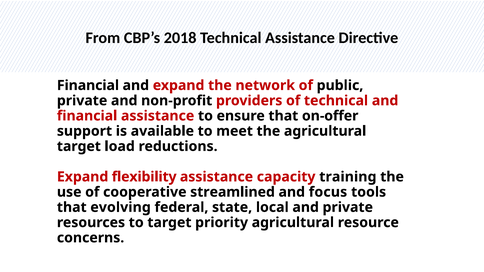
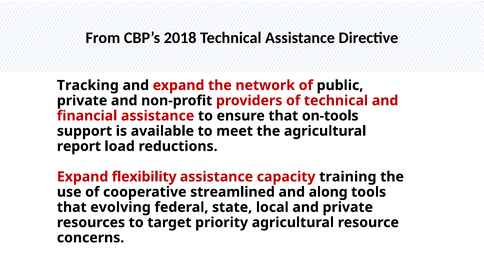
Financial at (88, 85): Financial -> Tracking
on-offer: on-offer -> on-tools
target at (79, 146): target -> report
focus: focus -> along
